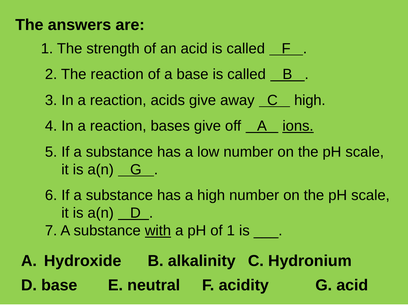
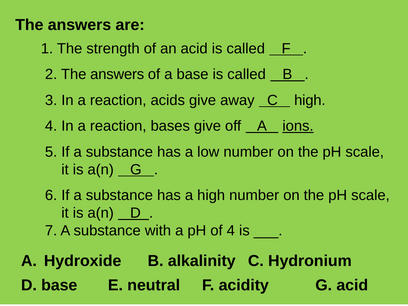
2 The reaction: reaction -> answers
with underline: present -> none
of 1: 1 -> 4
